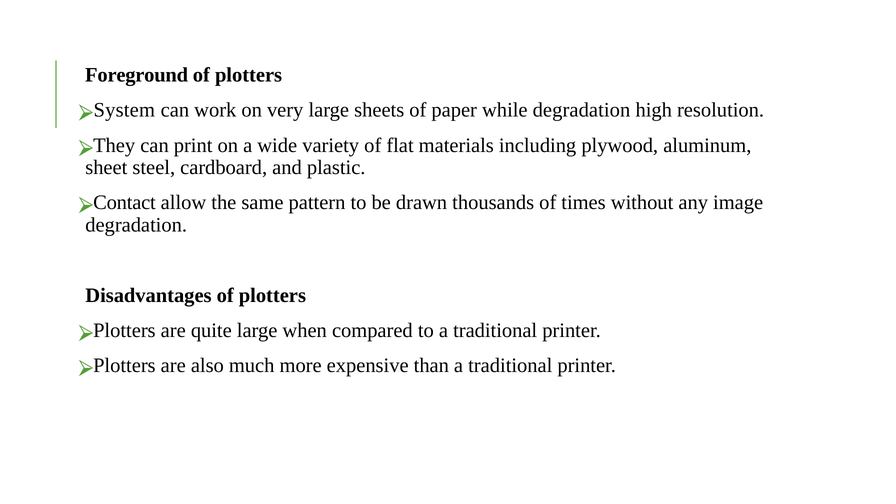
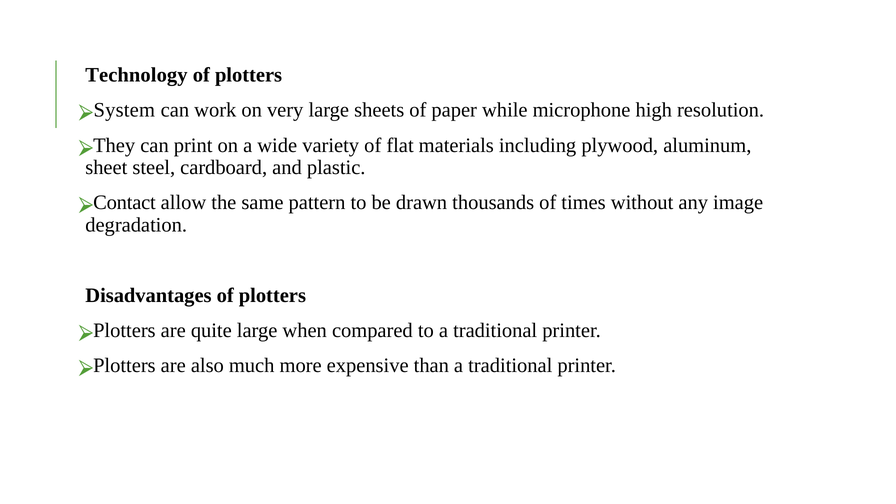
Foreground: Foreground -> Technology
while degradation: degradation -> microphone
